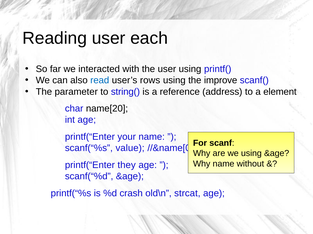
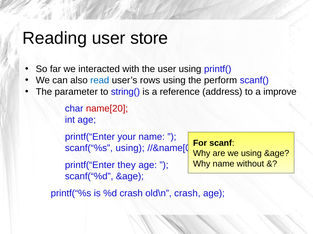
each: each -> store
improve: improve -> perform
element: element -> improve
name[20 colour: black -> red
scanf(“%s value: value -> using
old\n strcat: strcat -> crash
